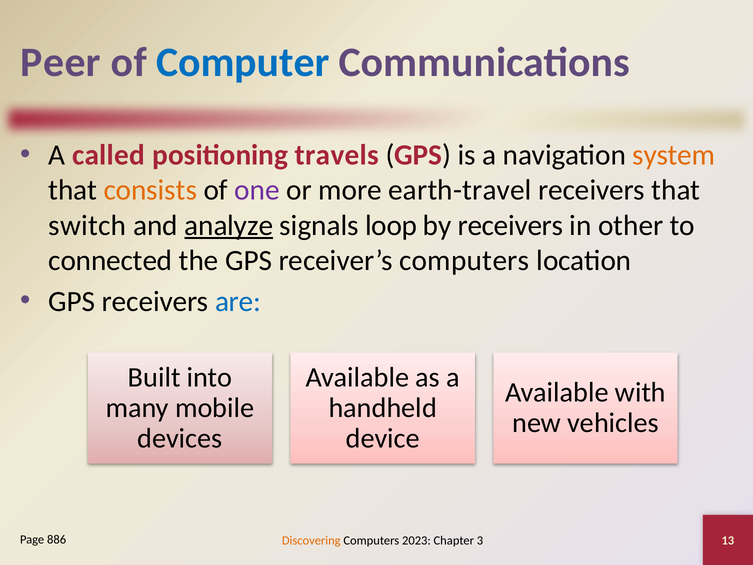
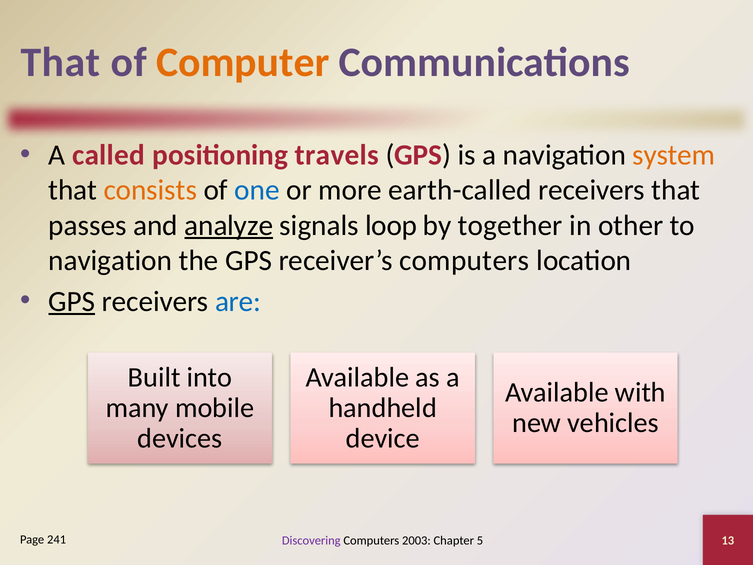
Peer at (61, 63): Peer -> That
Computer colour: blue -> orange
one colour: purple -> blue
earth-travel: earth-travel -> earth-called
switch: switch -> passes
by receivers: receivers -> together
connected at (110, 260): connected -> navigation
GPS at (72, 301) underline: none -> present
886: 886 -> 241
Discovering colour: orange -> purple
2023: 2023 -> 2003
3: 3 -> 5
